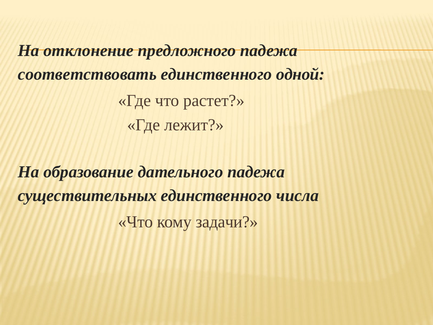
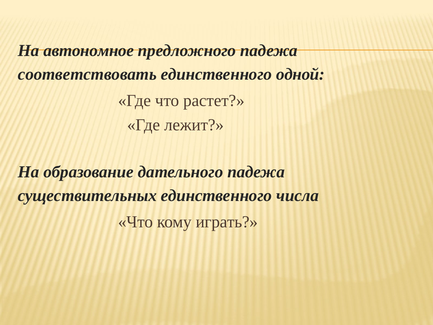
отклонение: отклонение -> автономное
задачи: задачи -> играть
